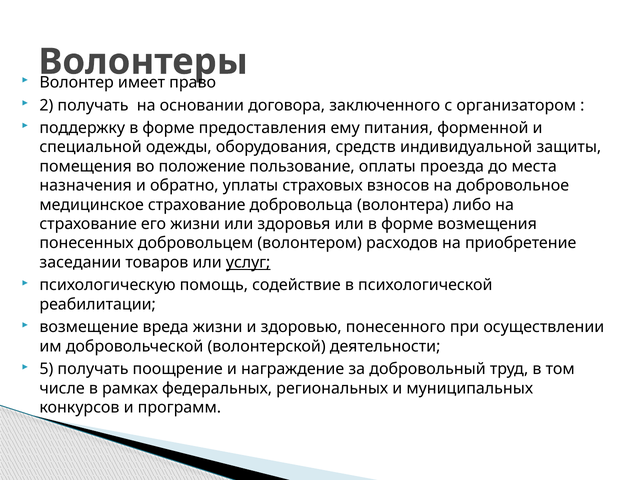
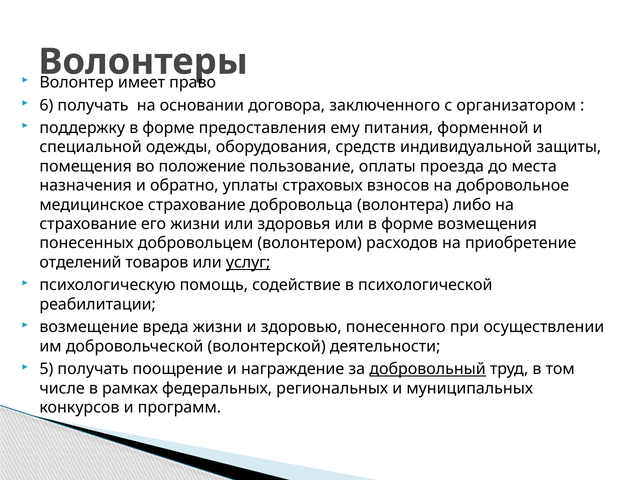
2: 2 -> 6
заседании: заседании -> отделений
добровольный underline: none -> present
